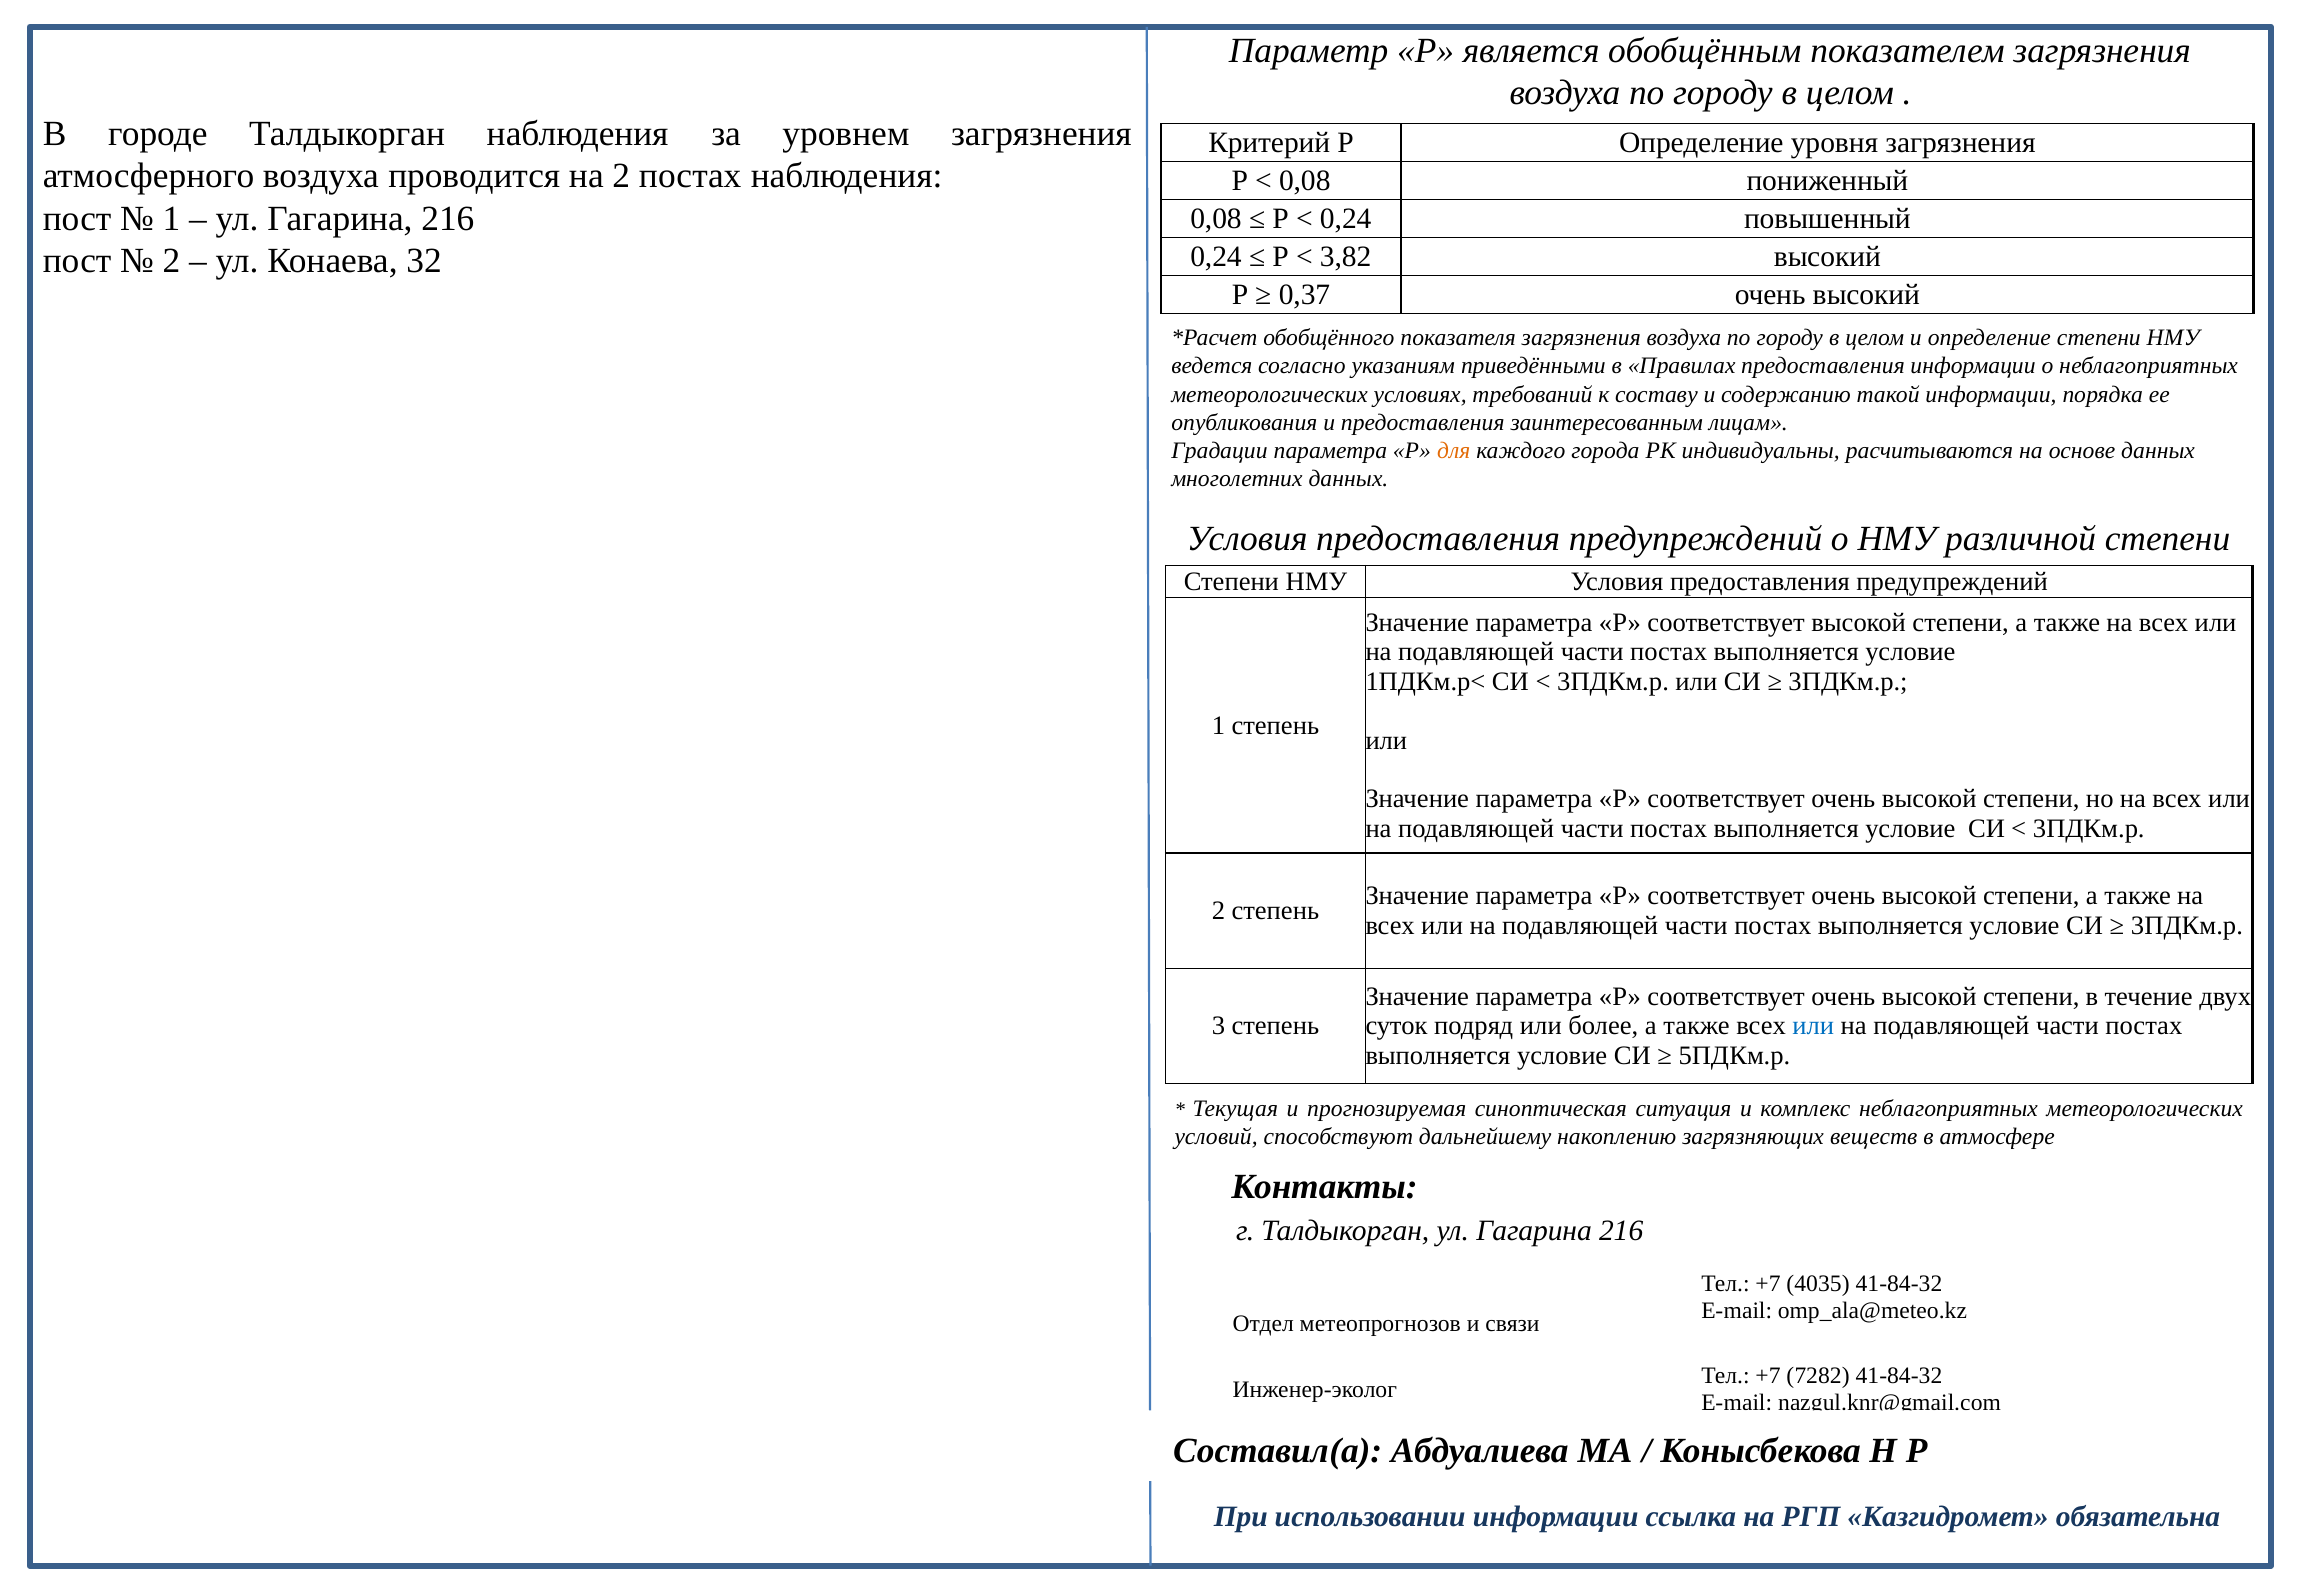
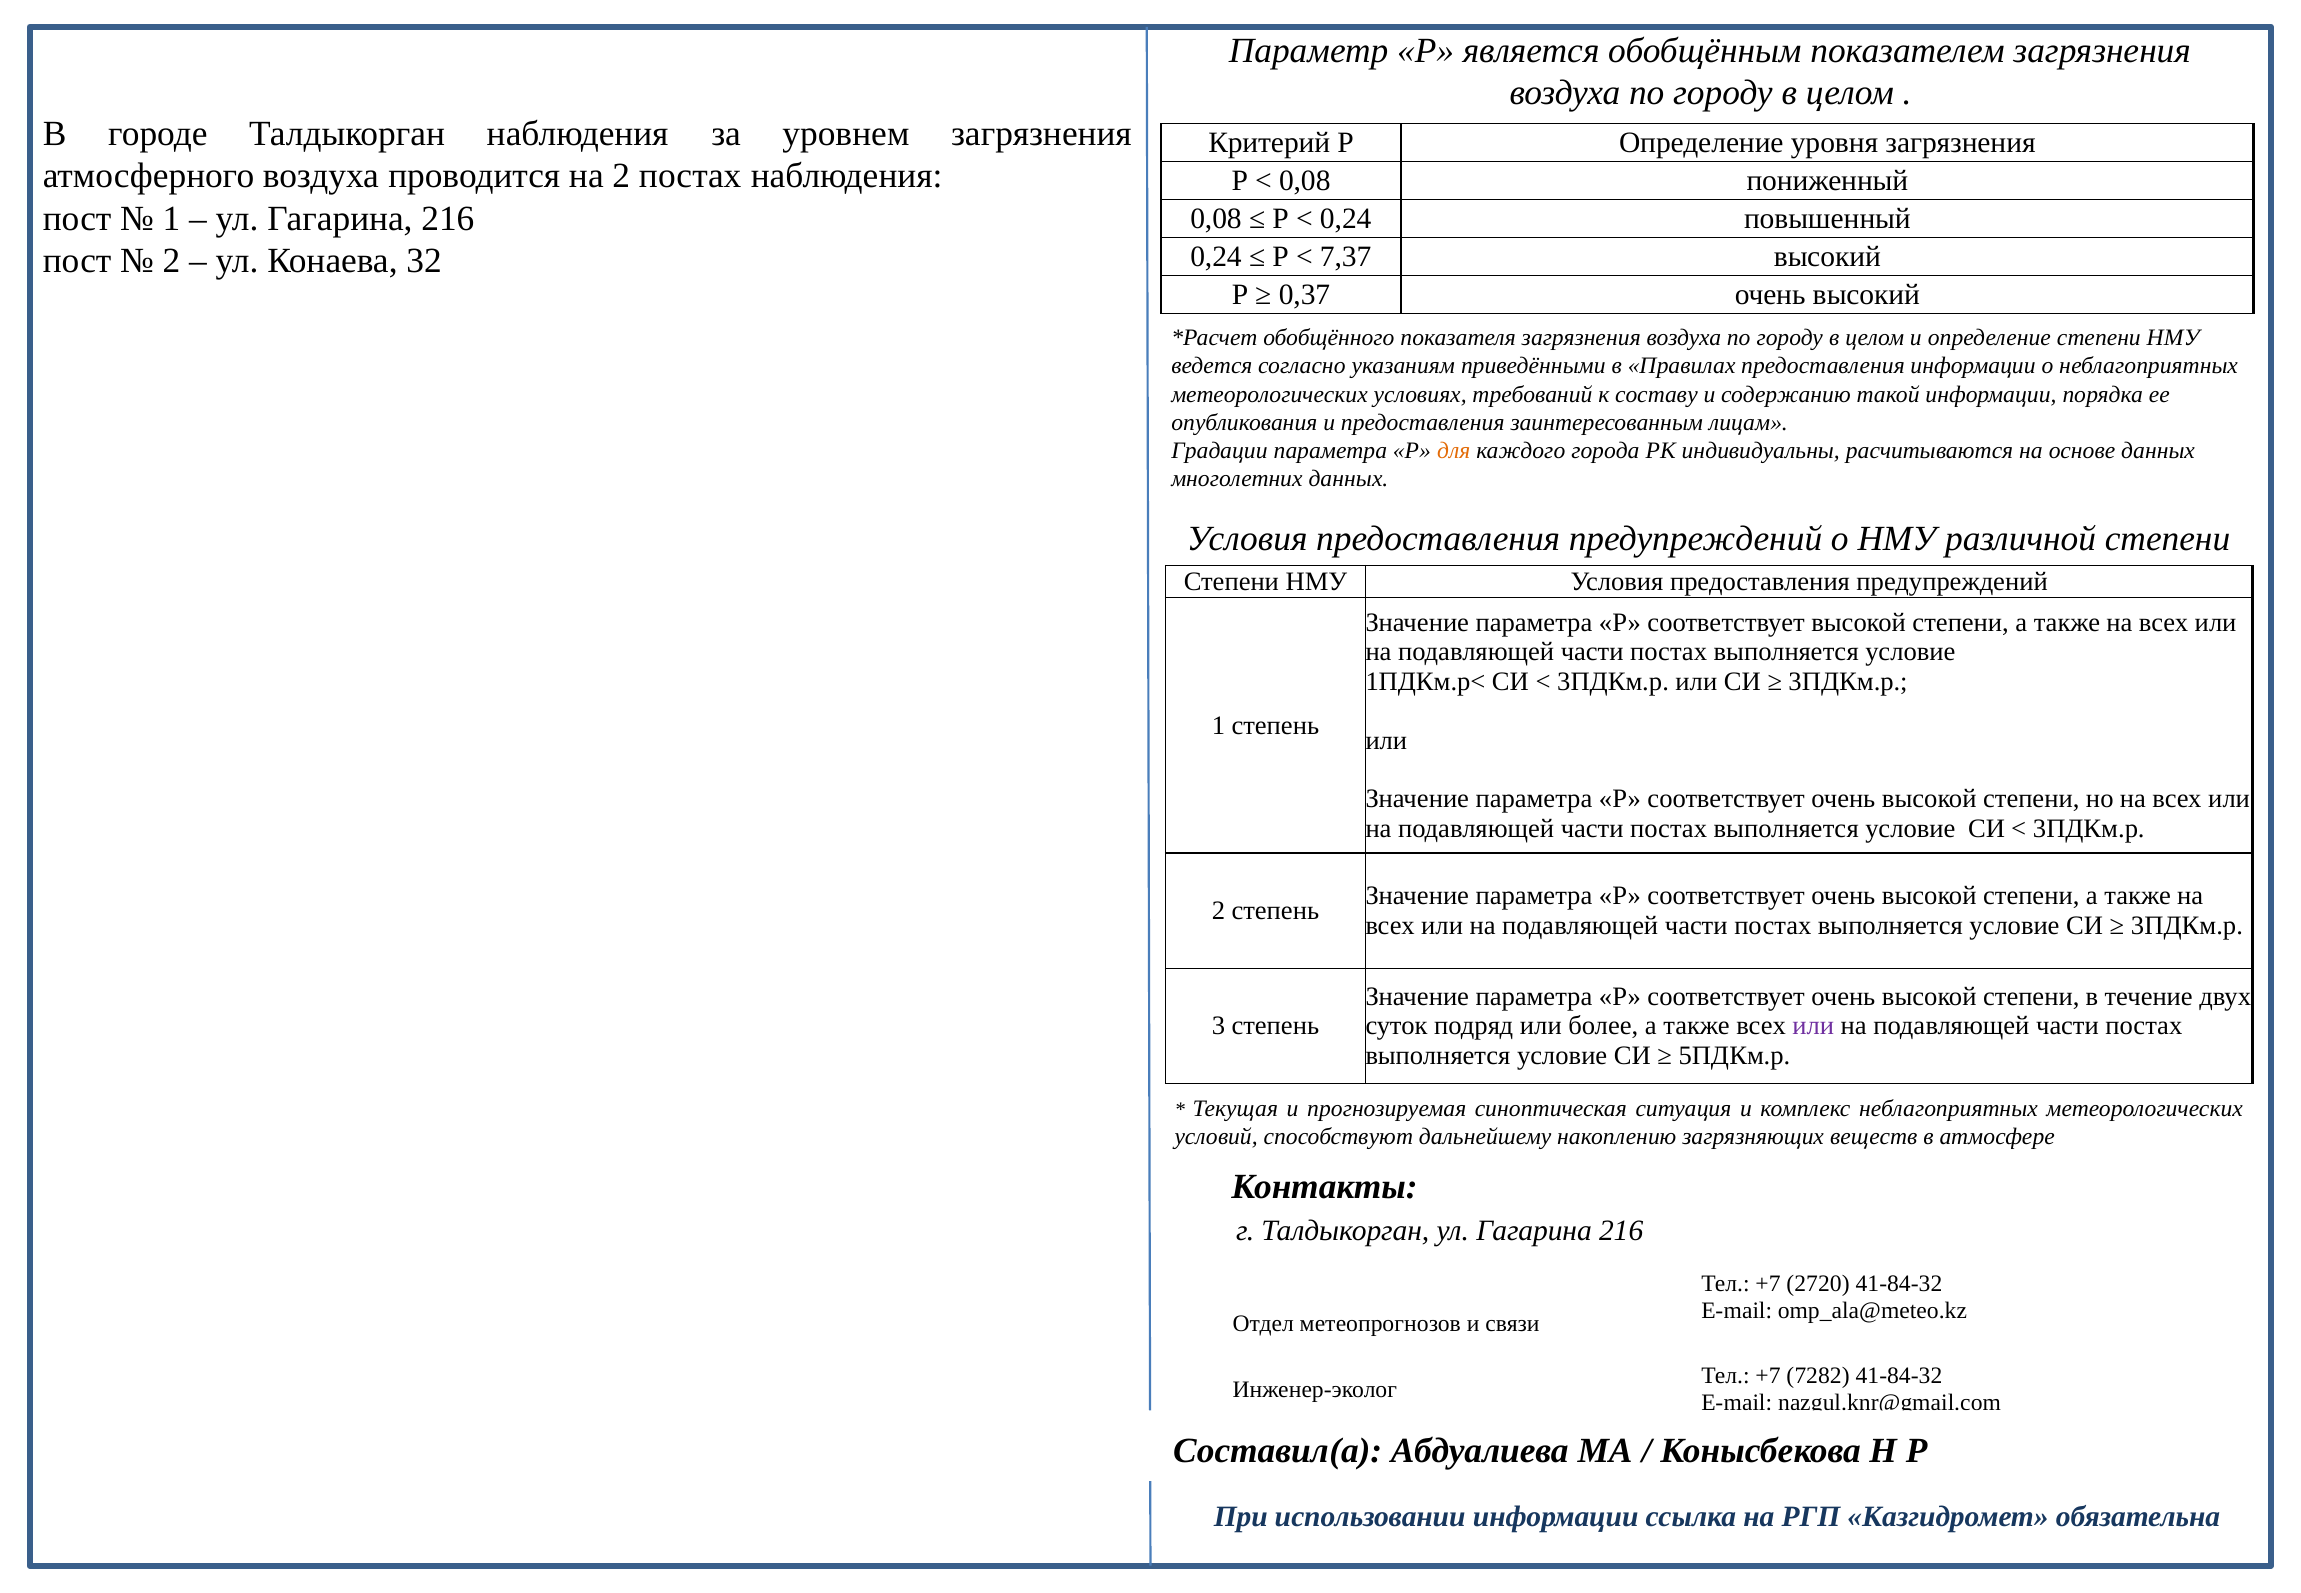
3,82: 3,82 -> 7,37
или at (1813, 1026) colour: blue -> purple
4035: 4035 -> 2720
